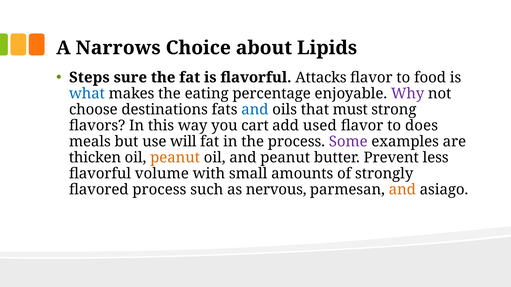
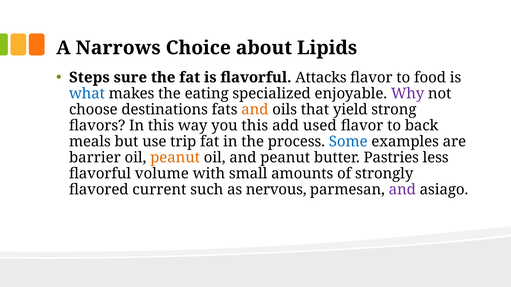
percentage: percentage -> specialized
and at (255, 110) colour: blue -> orange
must: must -> yield
you cart: cart -> this
does: does -> back
will: will -> trip
Some colour: purple -> blue
thicken: thicken -> barrier
Prevent: Prevent -> Pastries
flavored process: process -> current
and at (402, 190) colour: orange -> purple
